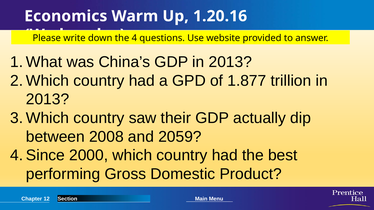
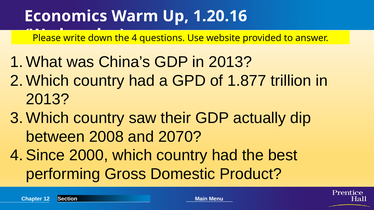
2059: 2059 -> 2070
